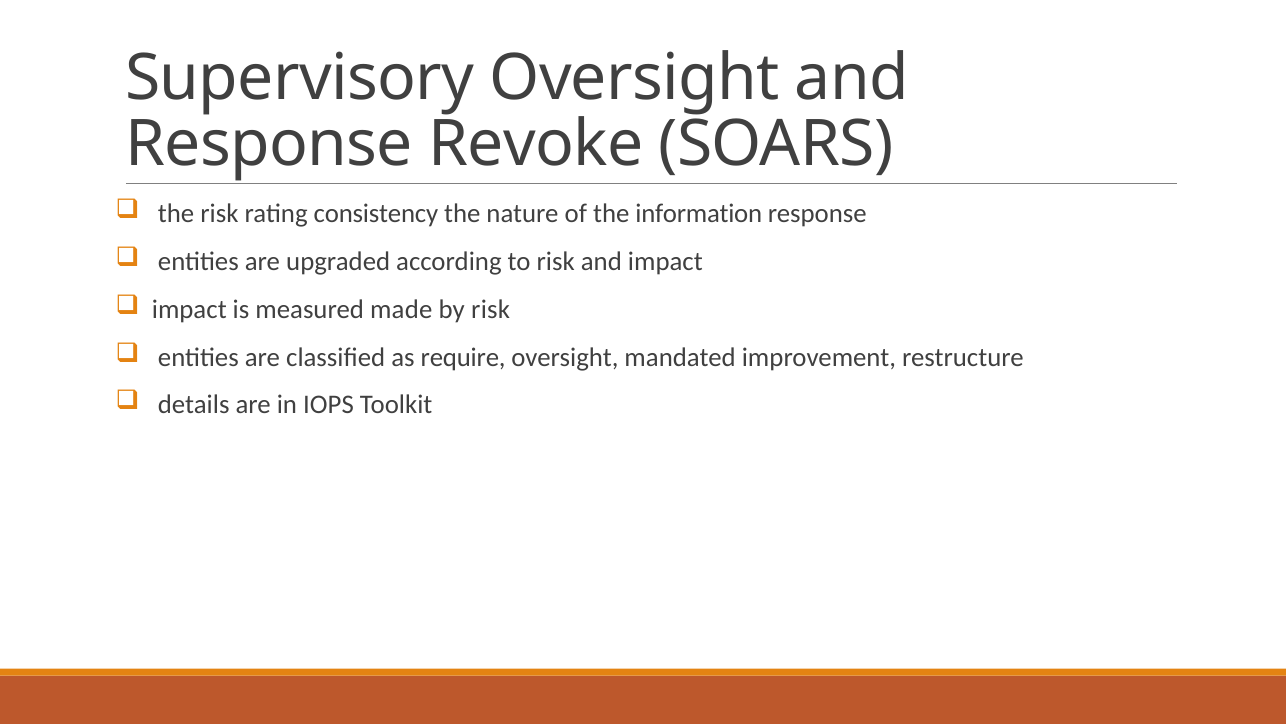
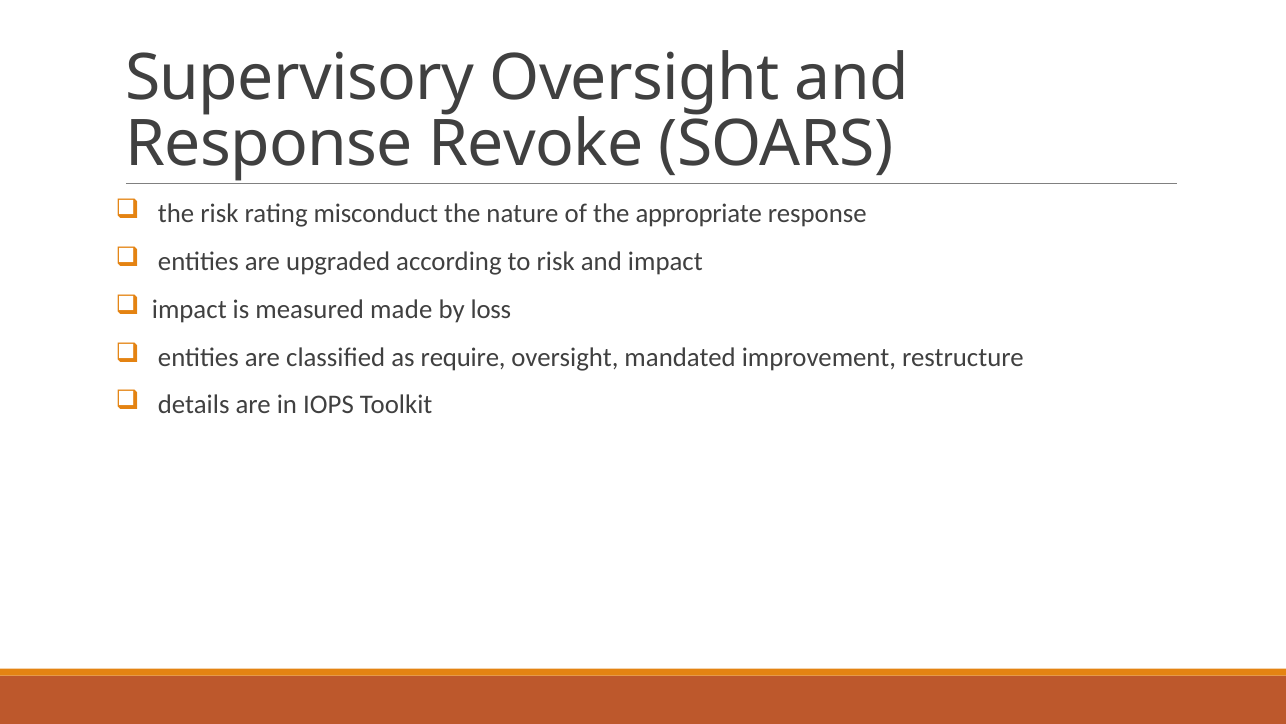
consistency: consistency -> misconduct
information: information -> appropriate
by risk: risk -> loss
